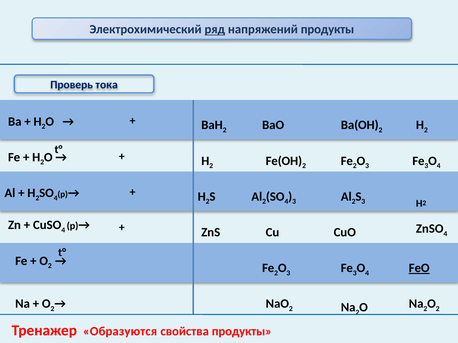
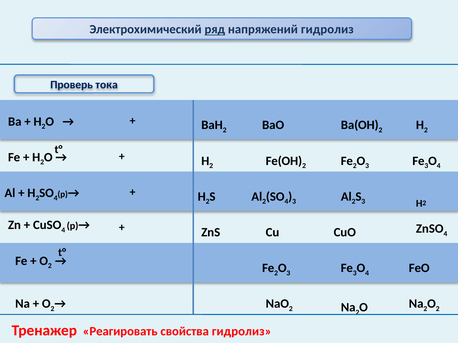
напряжений продукты: продукты -> гидролиз
FeO underline: present -> none
Образуются: Образуются -> Реагировать
свойства продукты: продукты -> гидролиз
